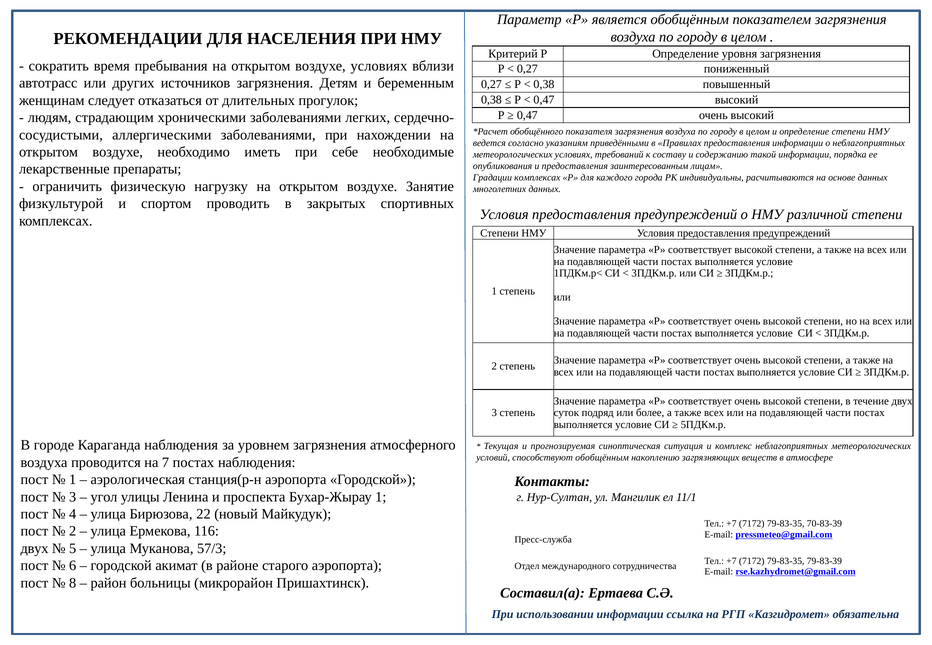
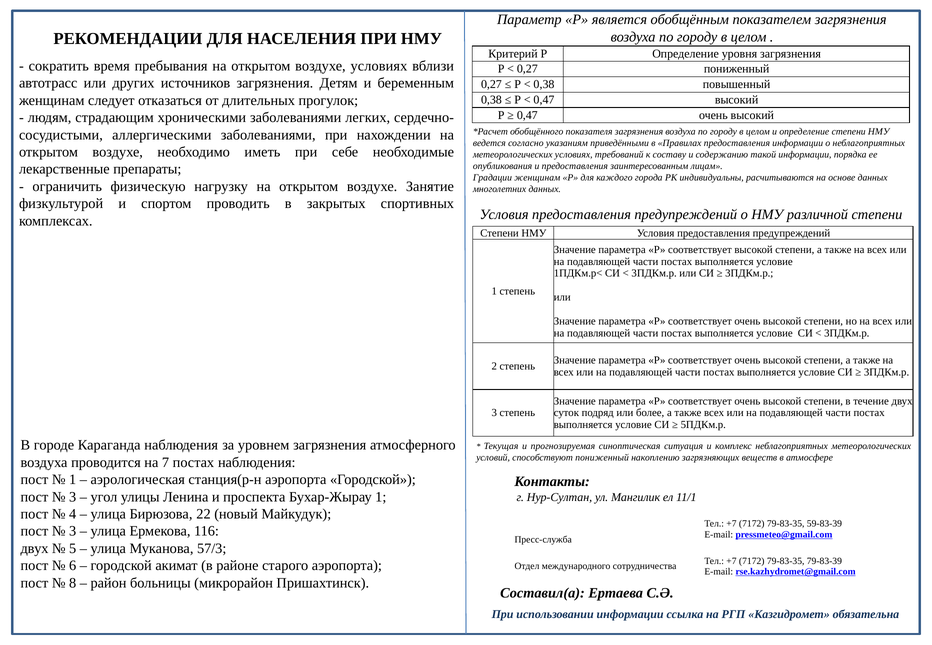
Градации комплексах: комплексах -> женщинам
способствуют обобщённым: обобщённым -> пониженный
70-83-39: 70-83-39 -> 59-83-39
2 at (73, 531): 2 -> 3
